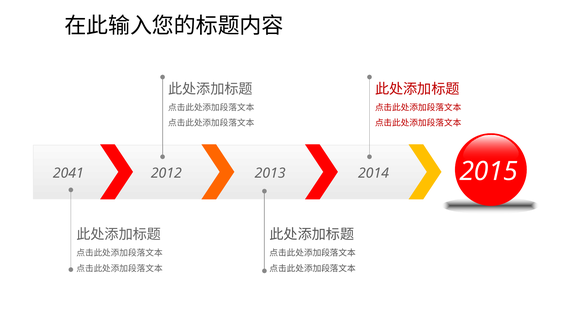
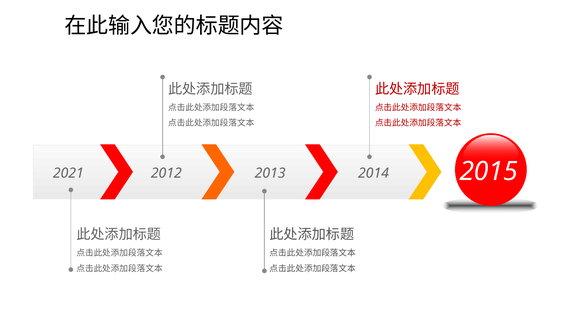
2041: 2041 -> 2021
